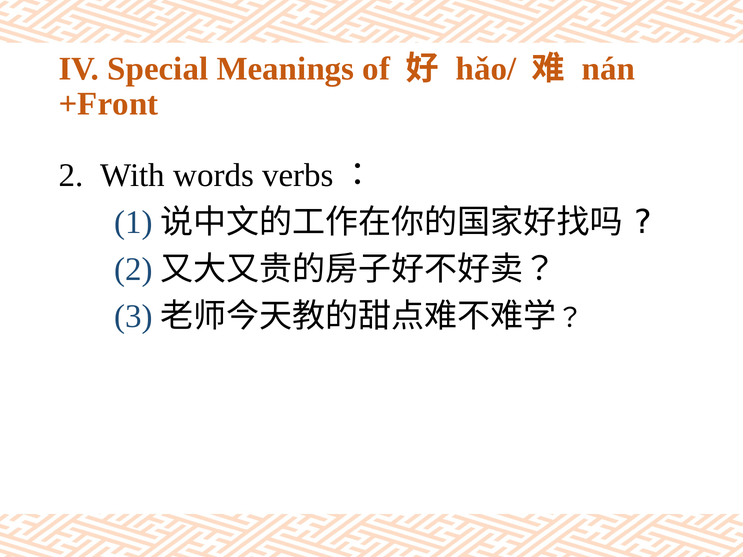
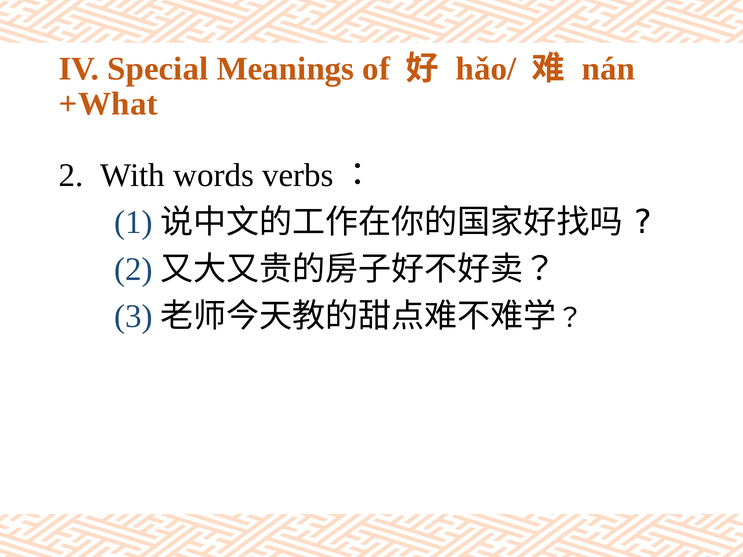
+Front: +Front -> +What
